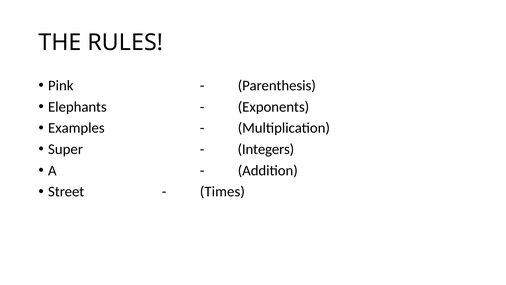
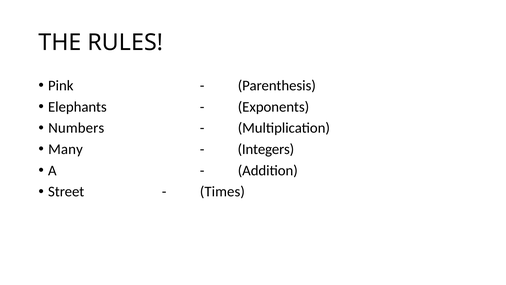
Examples: Examples -> Numbers
Super: Super -> Many
